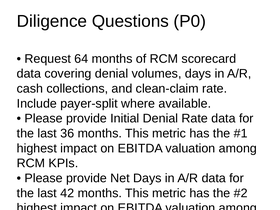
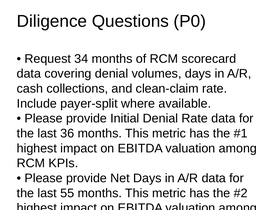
64: 64 -> 34
42: 42 -> 55
